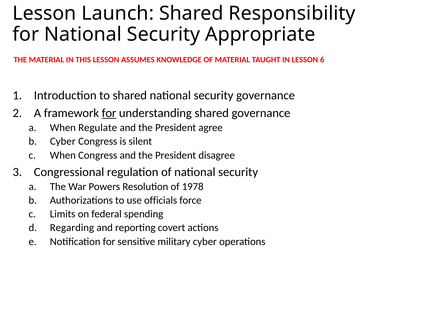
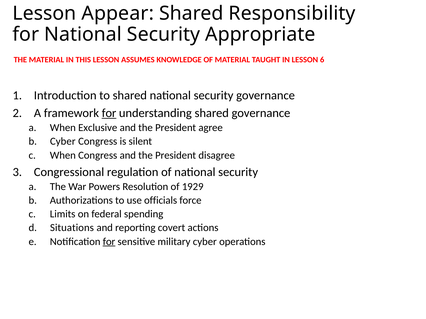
Launch: Launch -> Appear
Regulate: Regulate -> Exclusive
1978: 1978 -> 1929
Regarding: Regarding -> Situations
for at (109, 242) underline: none -> present
